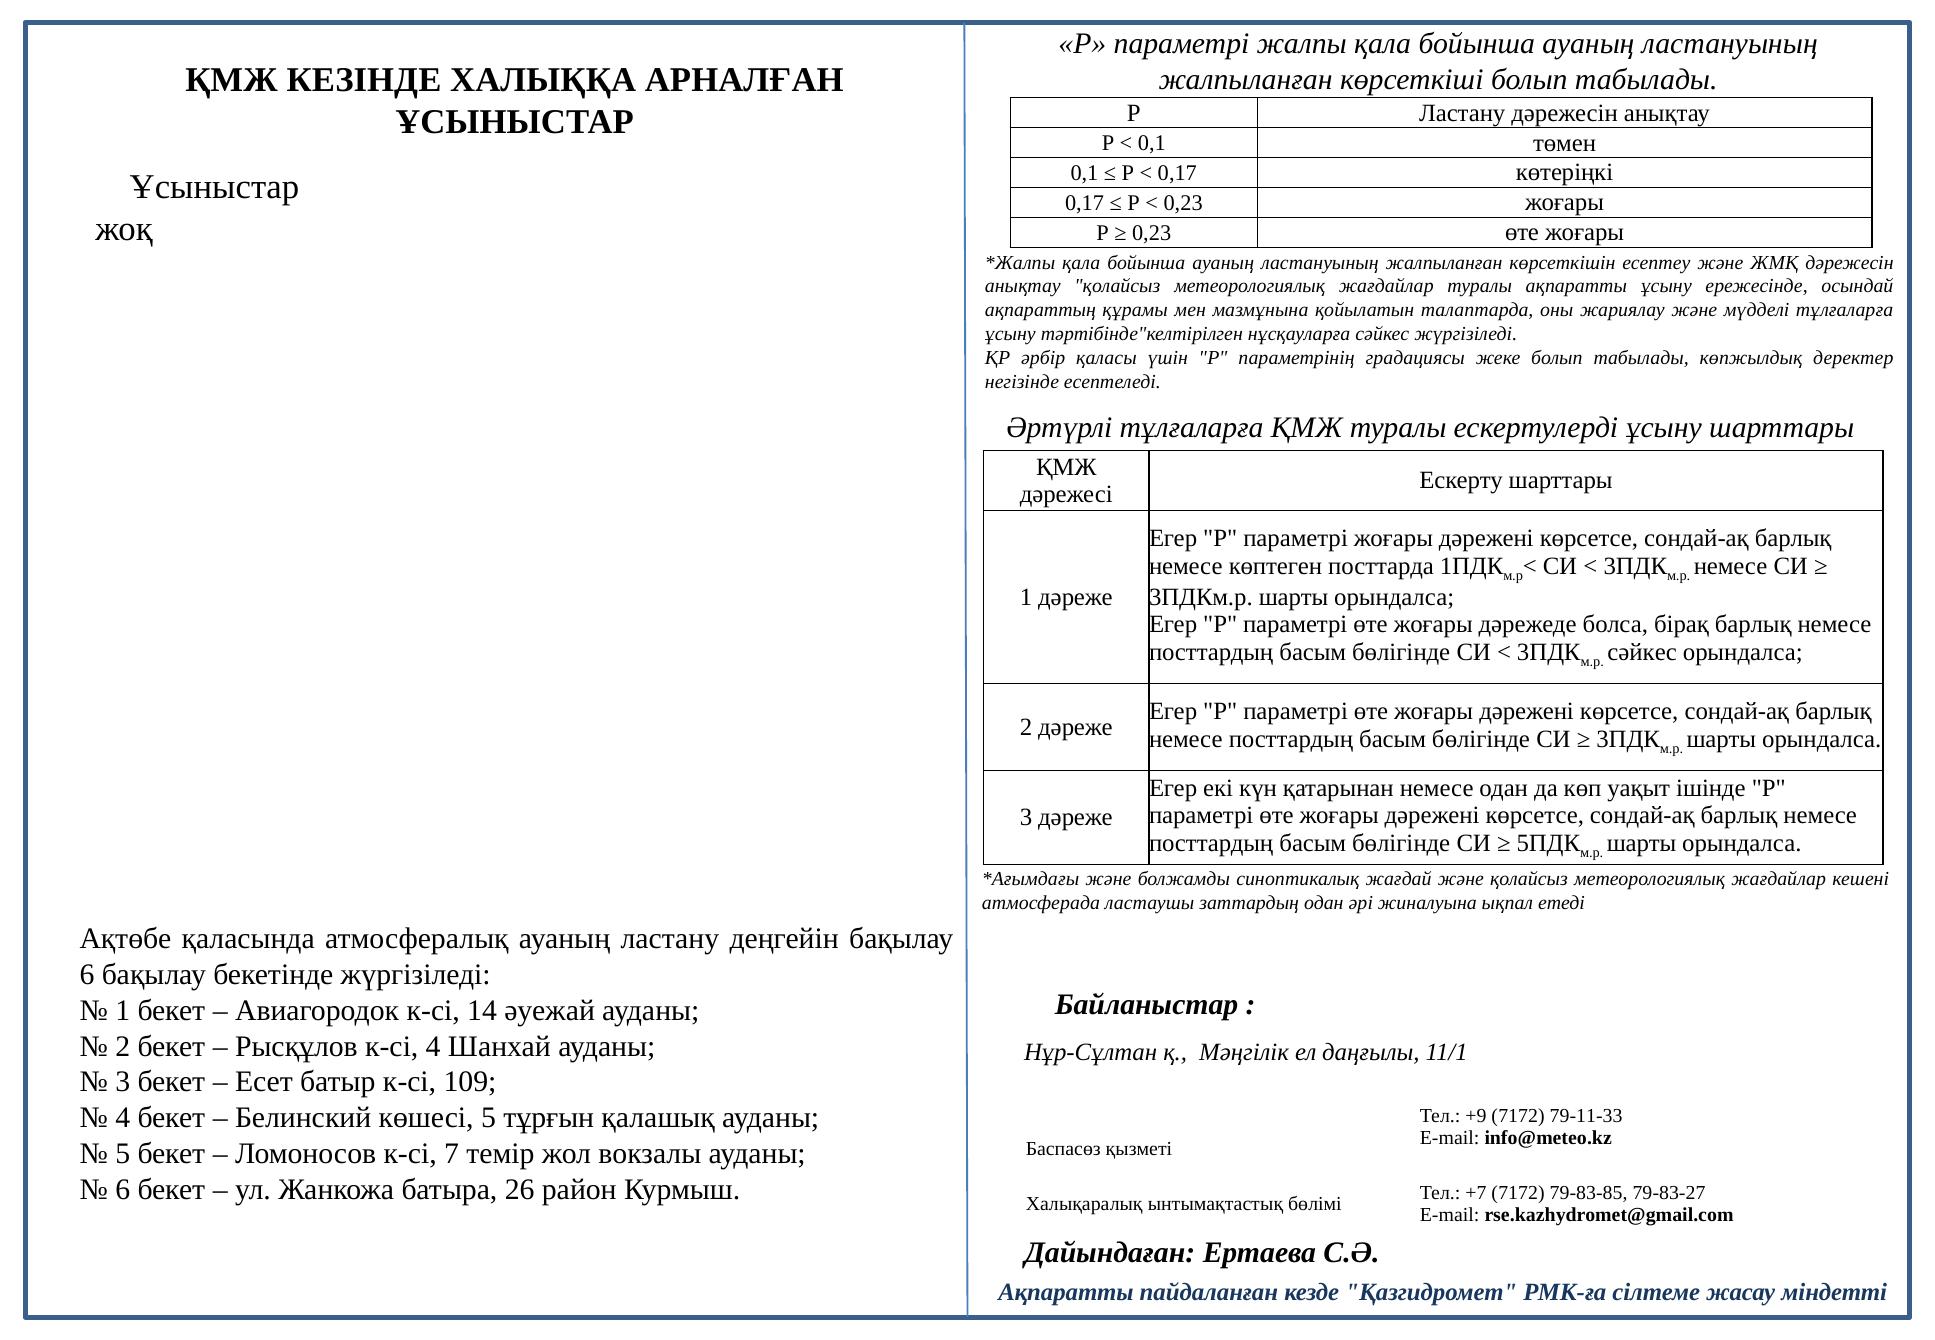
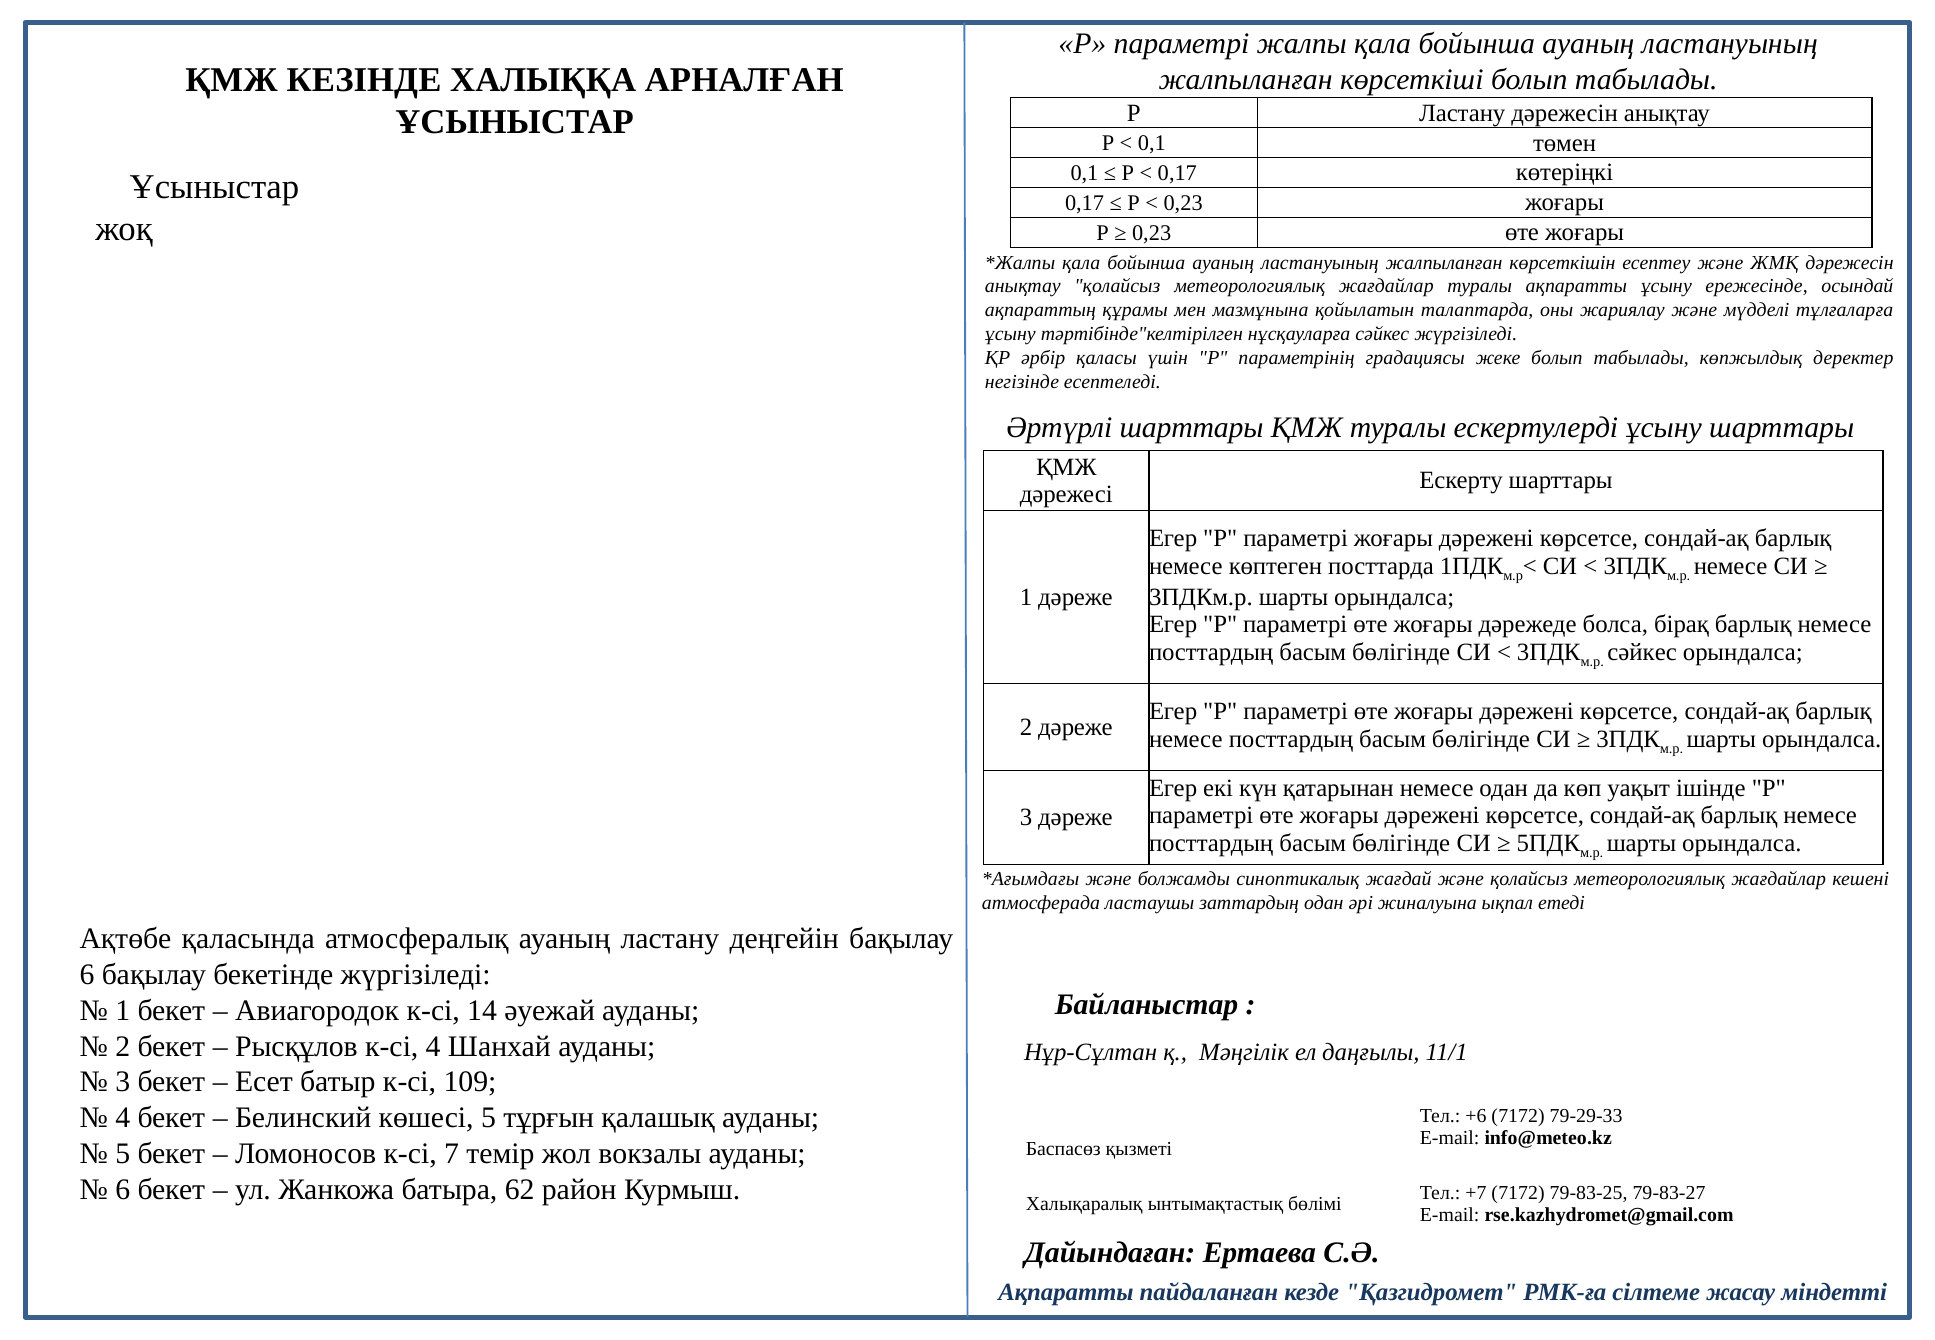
Әртүрлі тұлғаларға: тұлғаларға -> шарттары
+9: +9 -> +6
79-11-33: 79-11-33 -> 79-29-33
26: 26 -> 62
79-83-85: 79-83-85 -> 79-83-25
